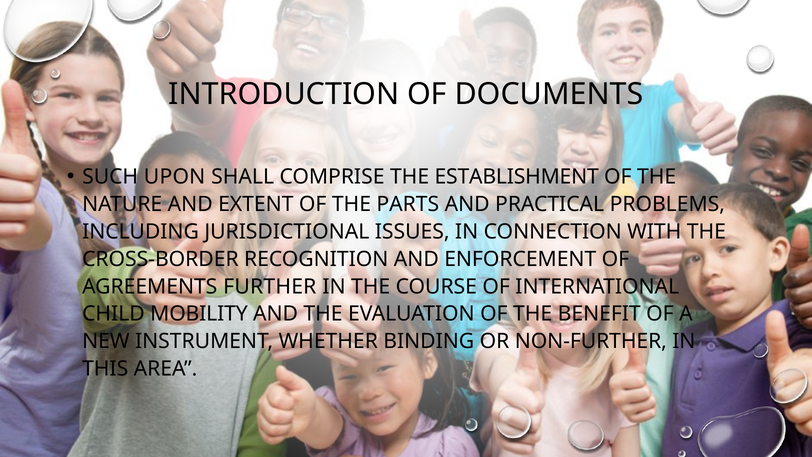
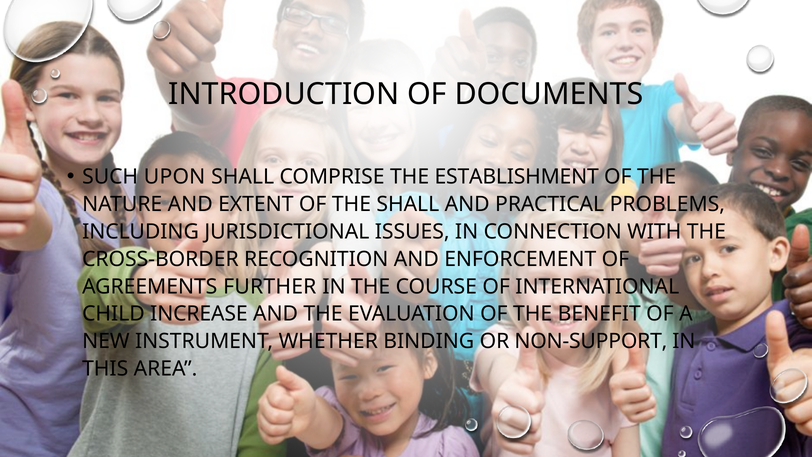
THE PARTS: PARTS -> SHALL
MOBILITY: MOBILITY -> INCREASE
NON-FURTHER: NON-FURTHER -> NON-SUPPORT
